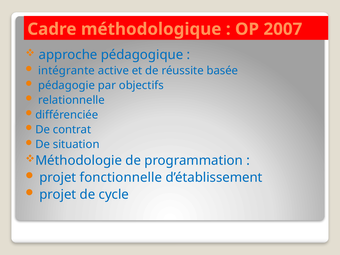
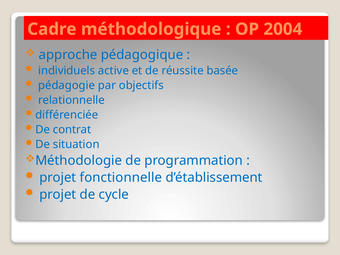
2007: 2007 -> 2004
intégrante: intégrante -> individuels
